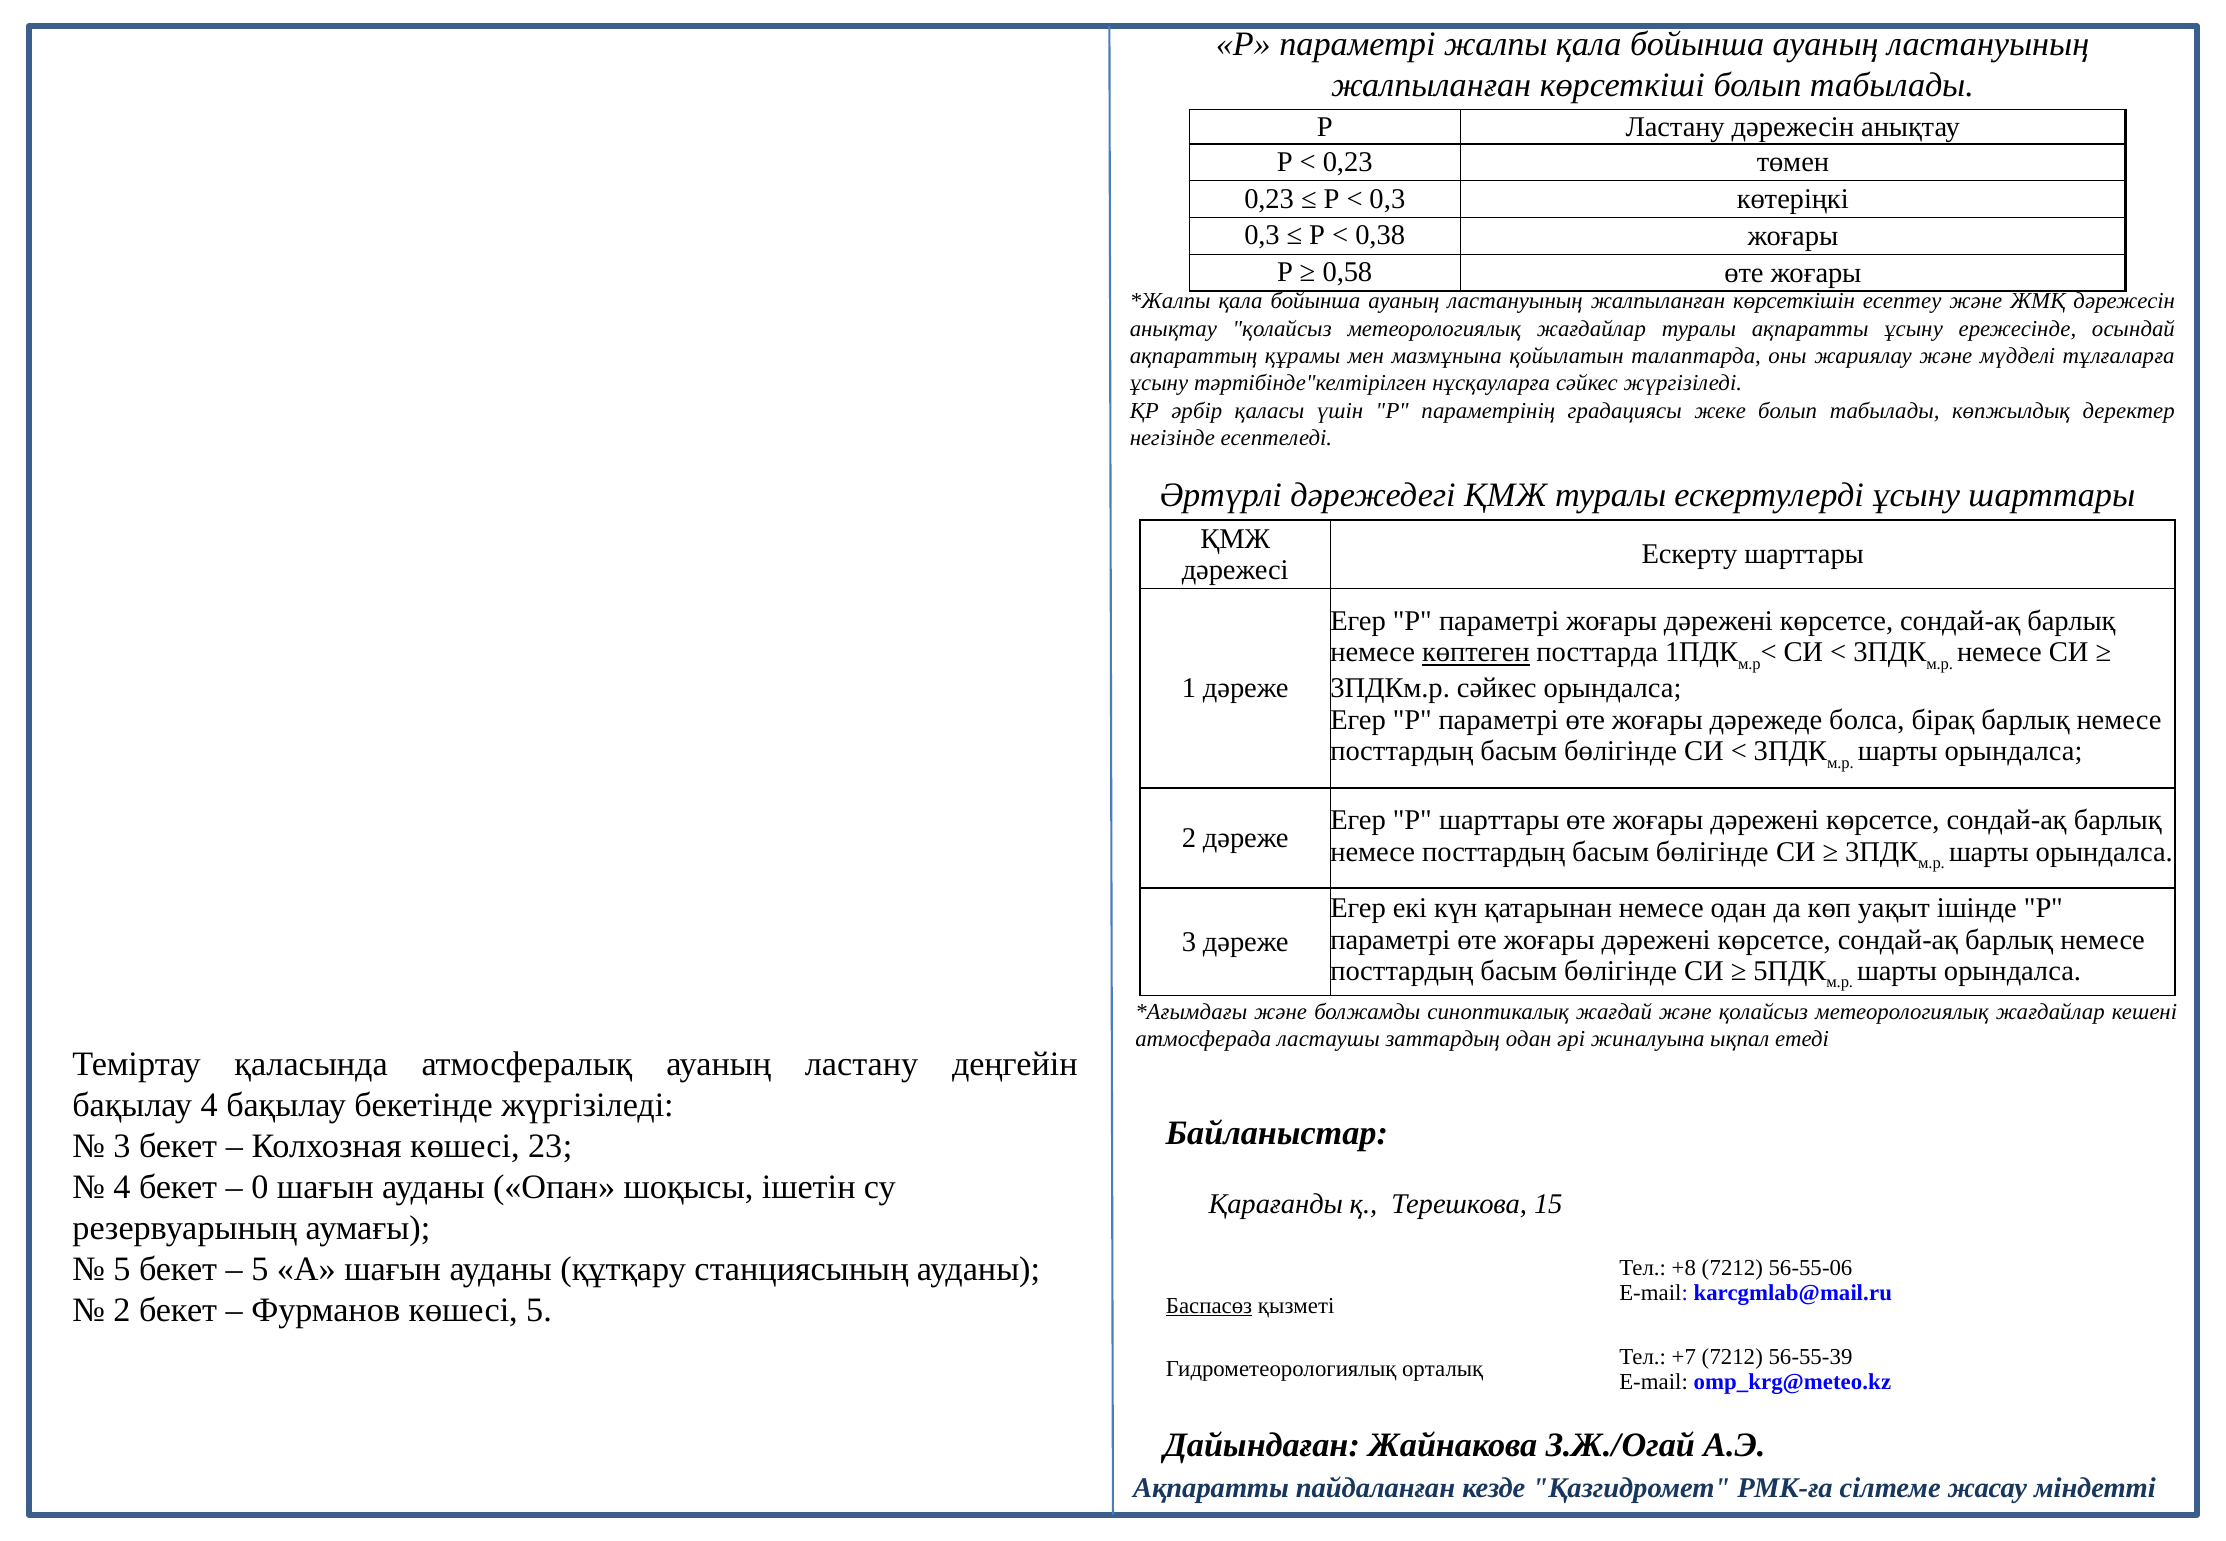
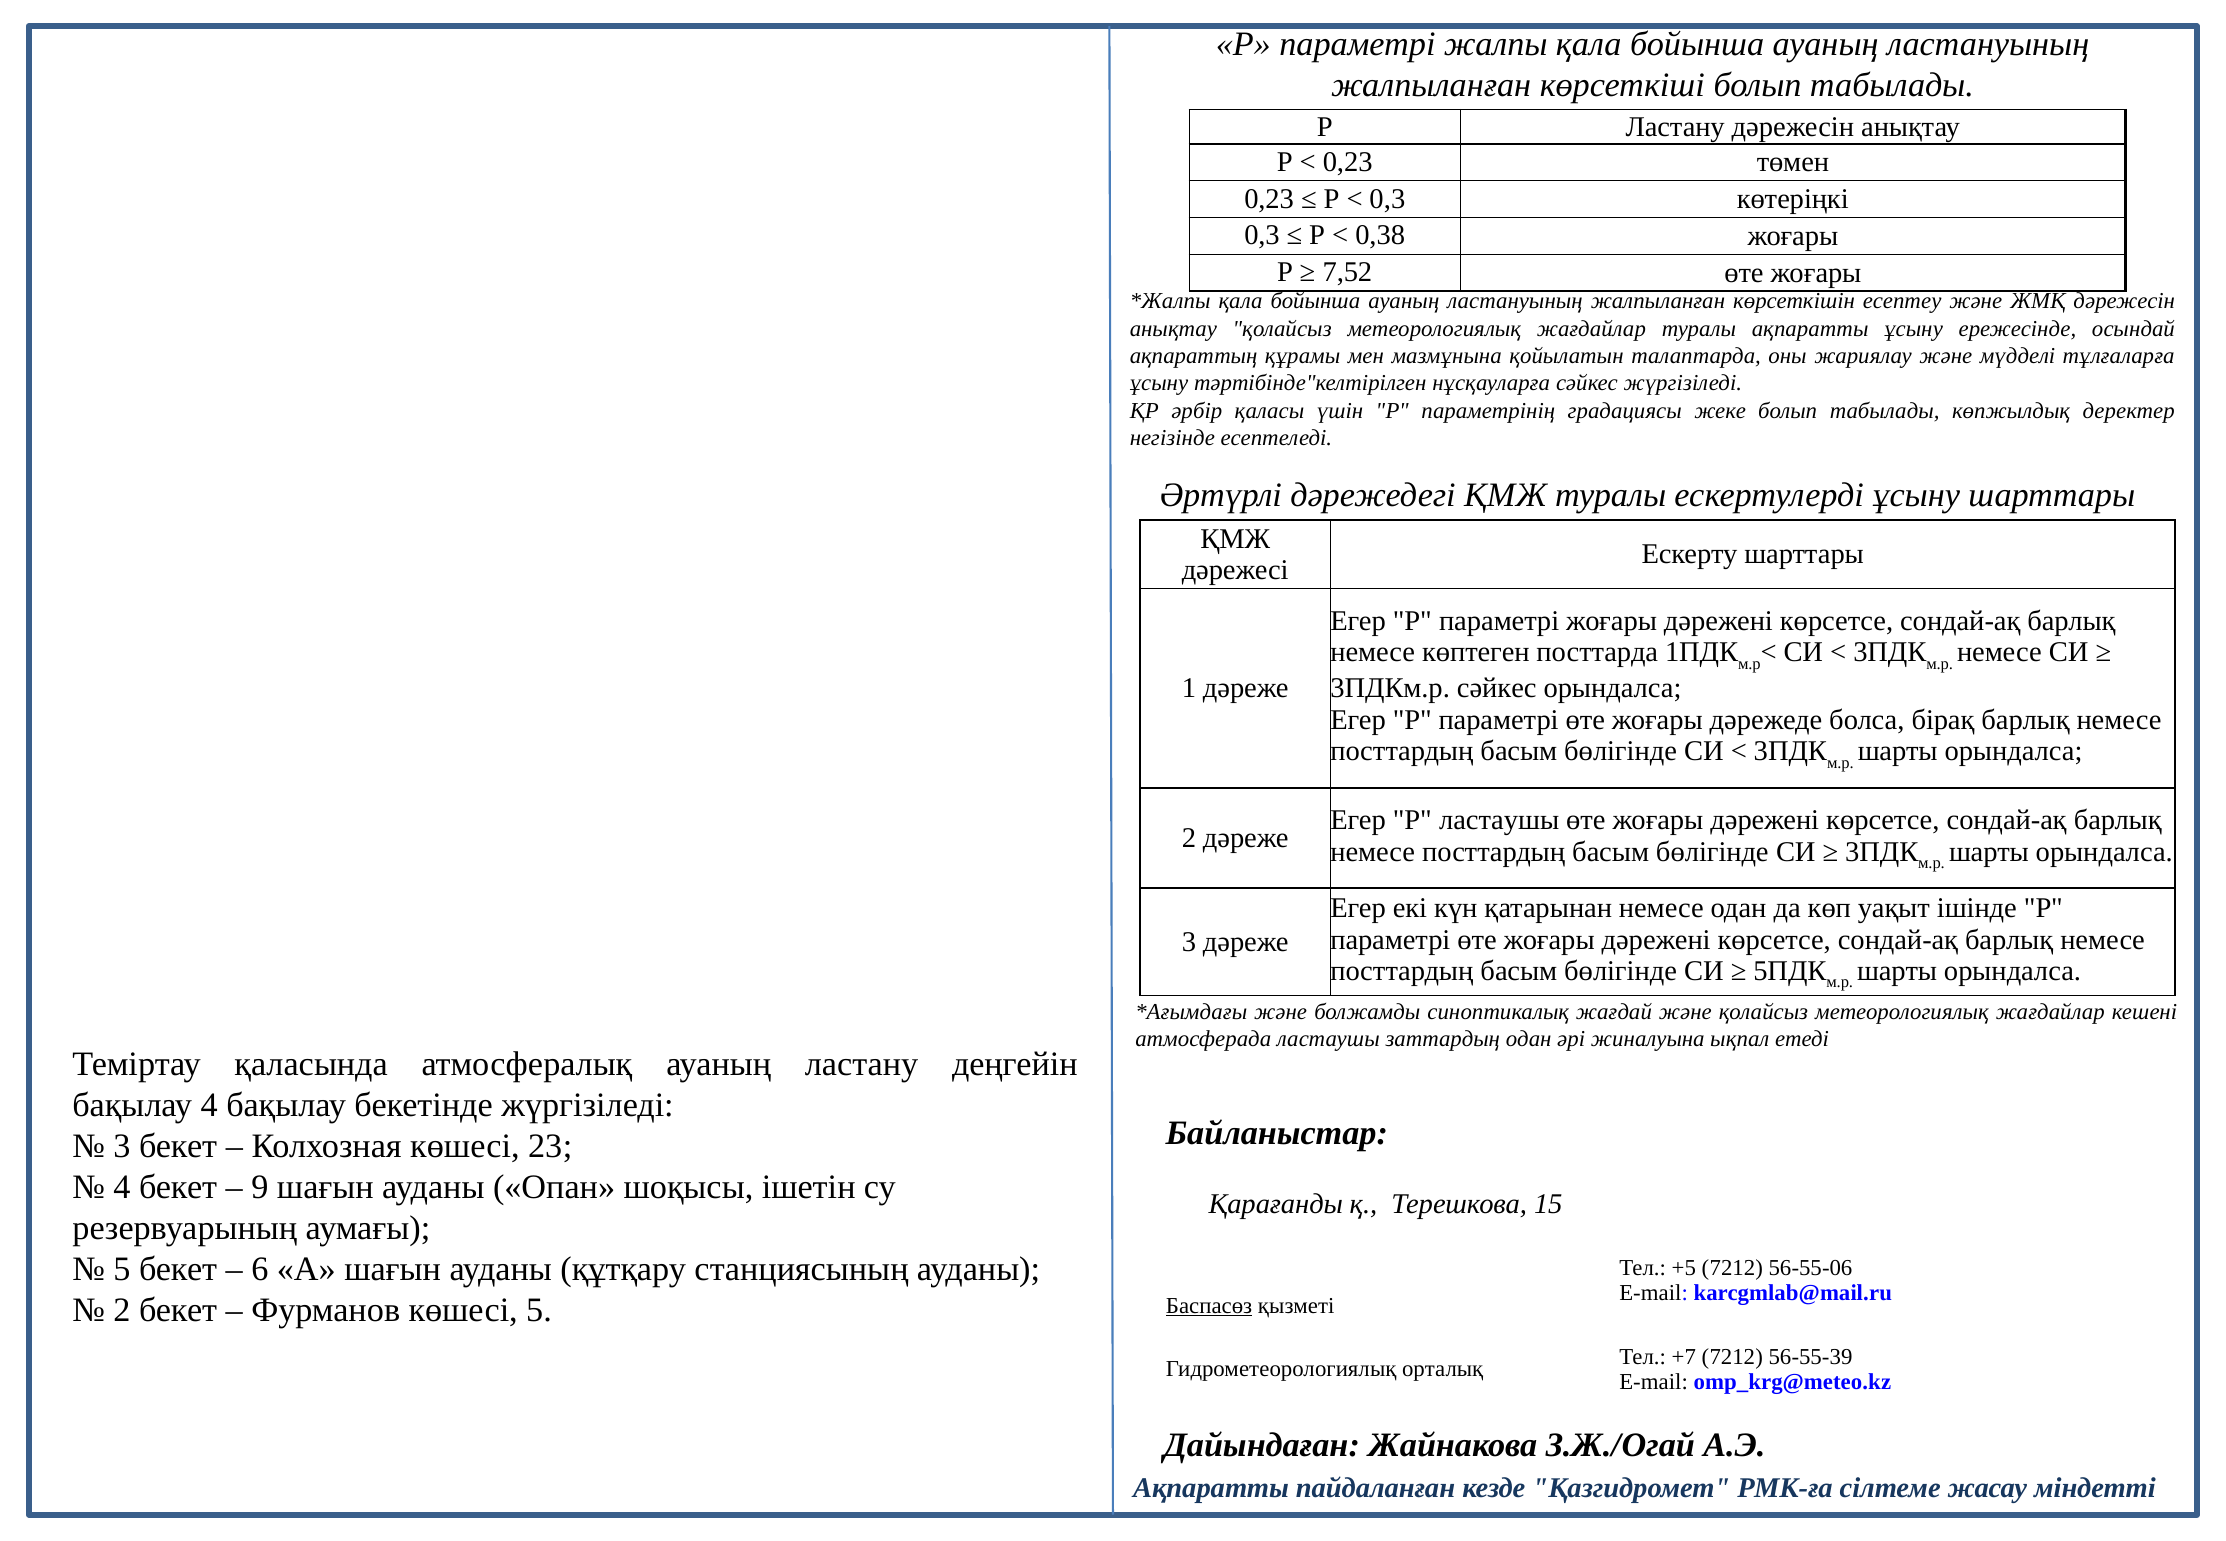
0,58: 0,58 -> 7,52
көптеген underline: present -> none
Р шарттары: шарттары -> ластаушы
0: 0 -> 9
5 at (260, 1269): 5 -> 6
+8: +8 -> +5
